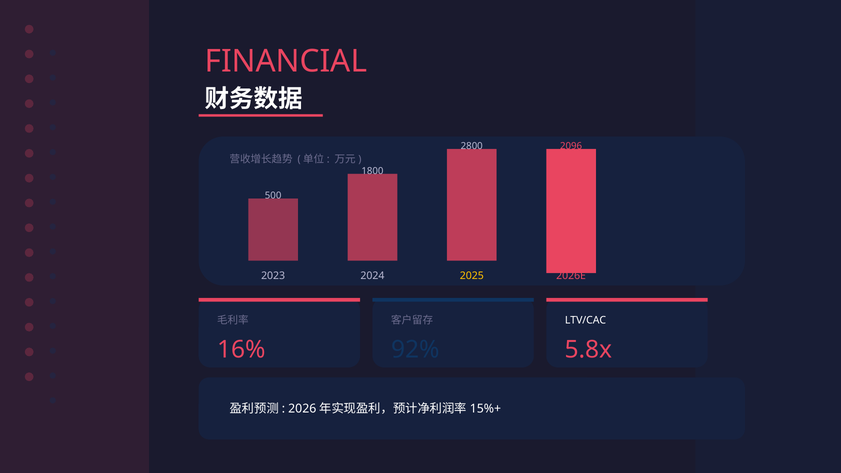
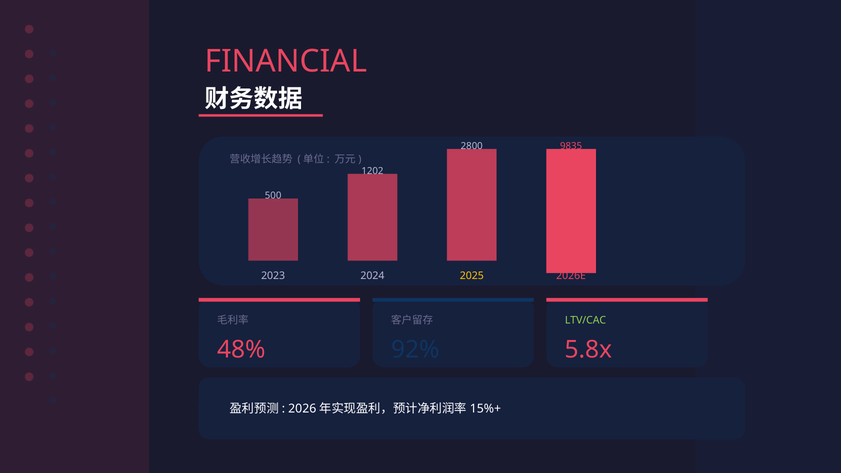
2096: 2096 -> 9835
1800: 1800 -> 1202
LTV/CAC colour: white -> light green
16%: 16% -> 48%
